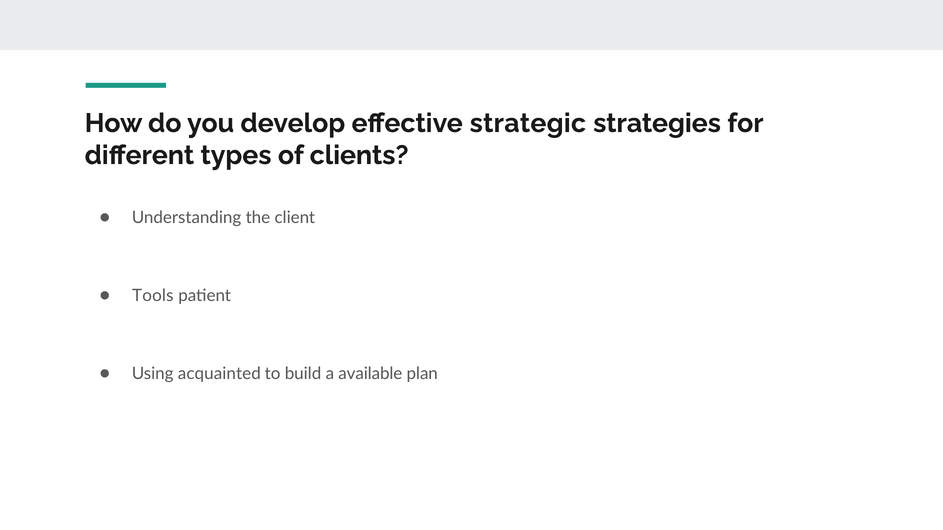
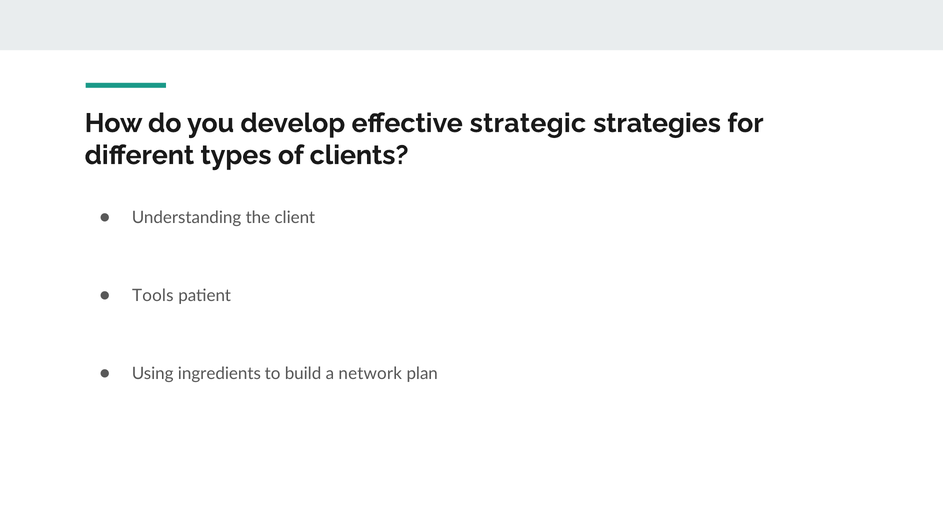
acquainted: acquainted -> ingredients
available: available -> network
